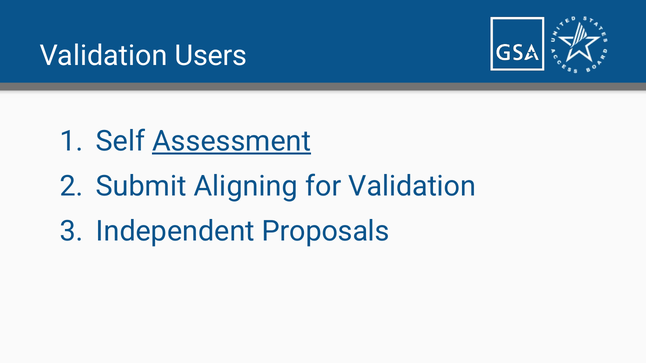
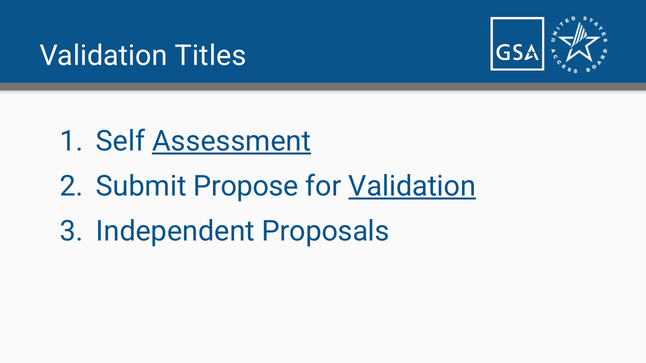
Users: Users -> Titles
Aligning: Aligning -> Propose
Validation at (412, 186) underline: none -> present
